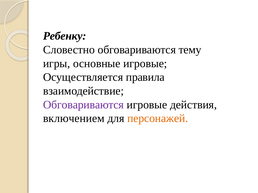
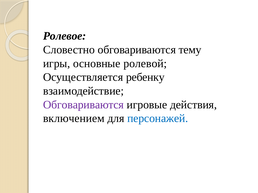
Ребенку: Ребенку -> Ролевое
основные игровые: игровые -> ролевой
правила: правила -> ребенку
персонажей colour: orange -> blue
